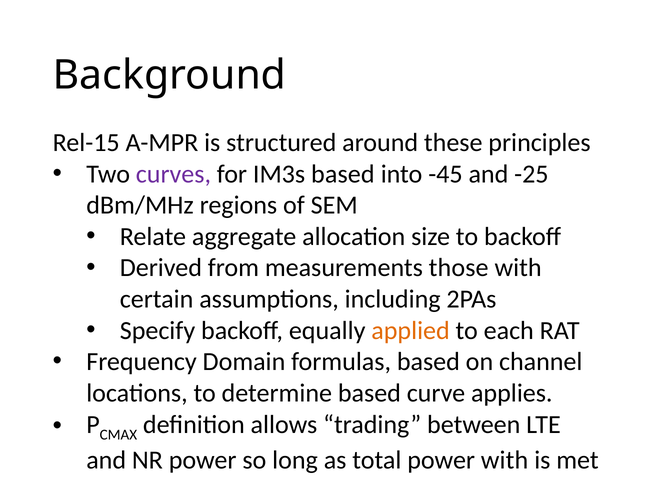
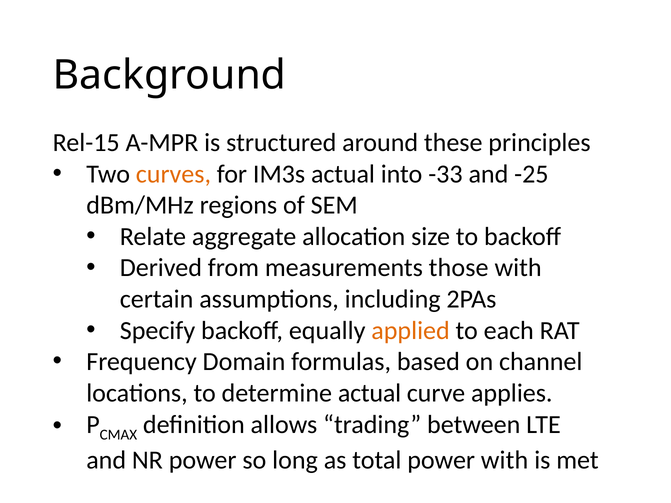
curves colour: purple -> orange
IM3s based: based -> actual
-45: -45 -> -33
determine based: based -> actual
